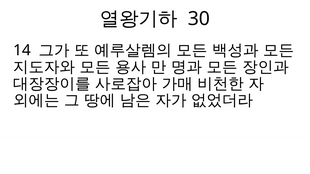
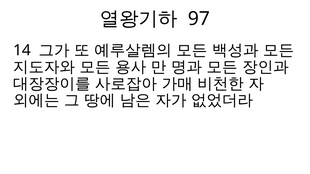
30: 30 -> 97
